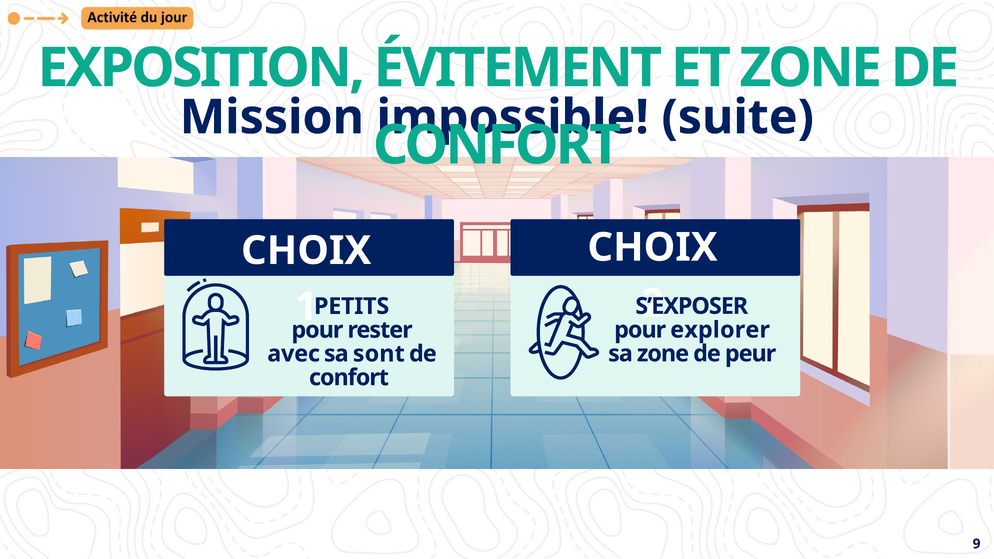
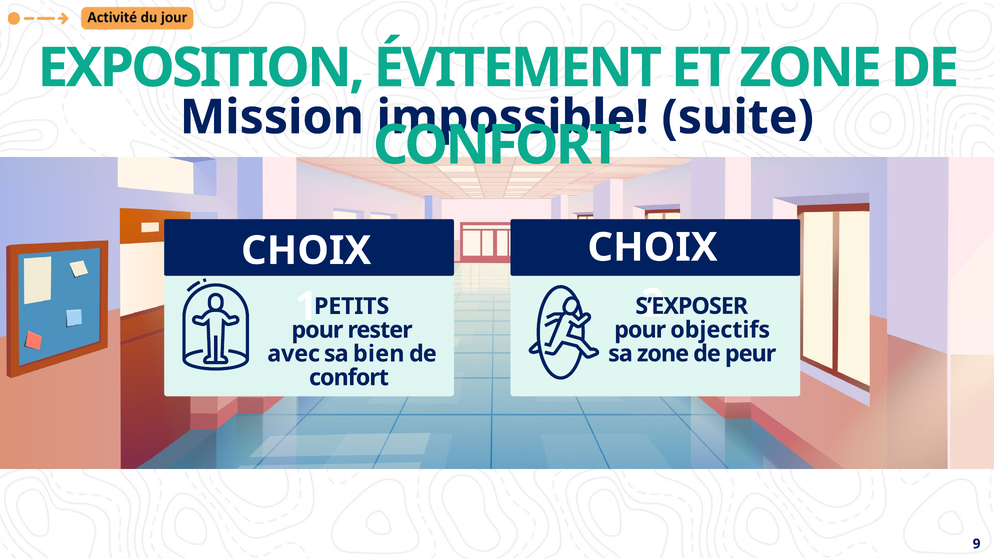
explorer: explorer -> objectifs
sont: sont -> bien
